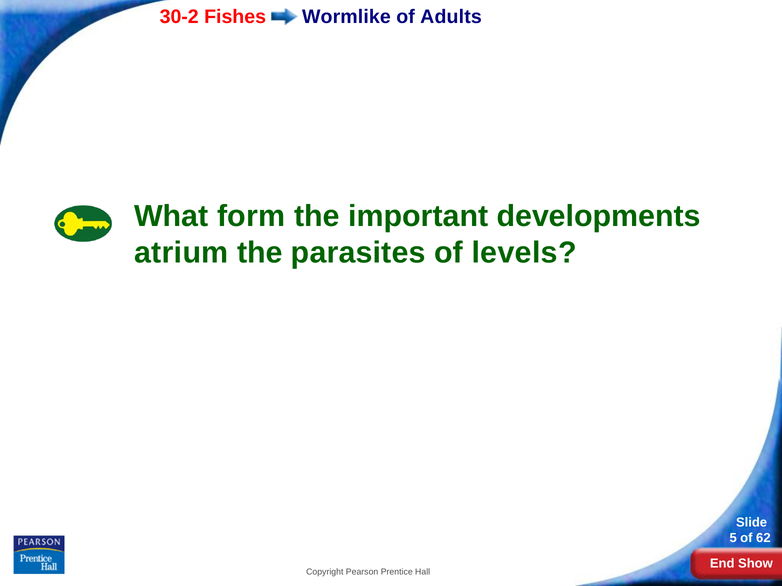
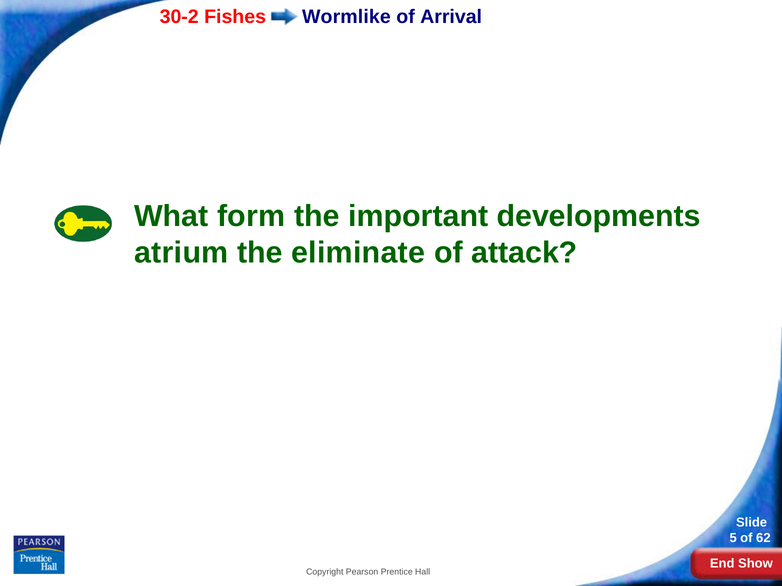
Adults: Adults -> Arrival
parasites: parasites -> eliminate
levels: levels -> attack
